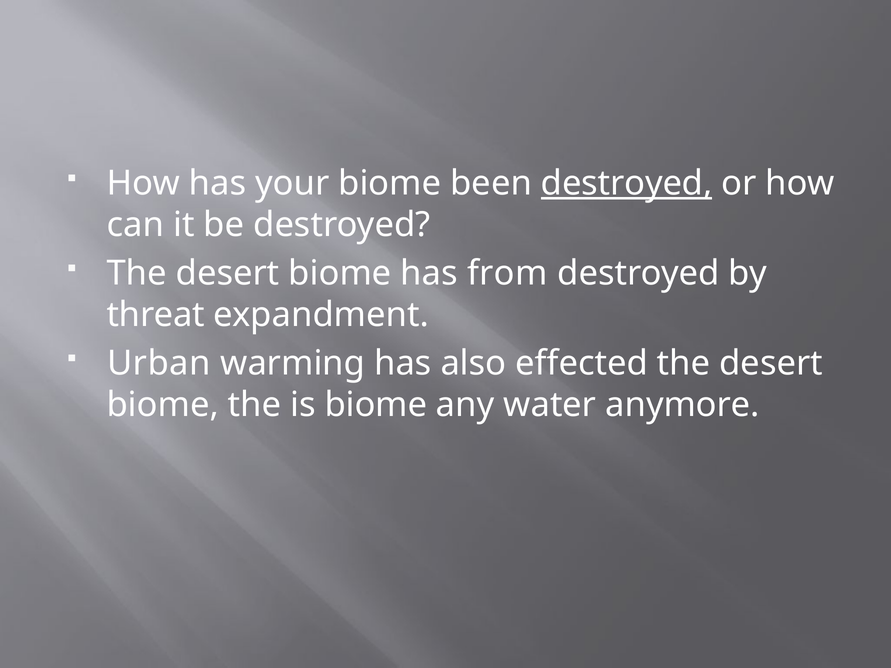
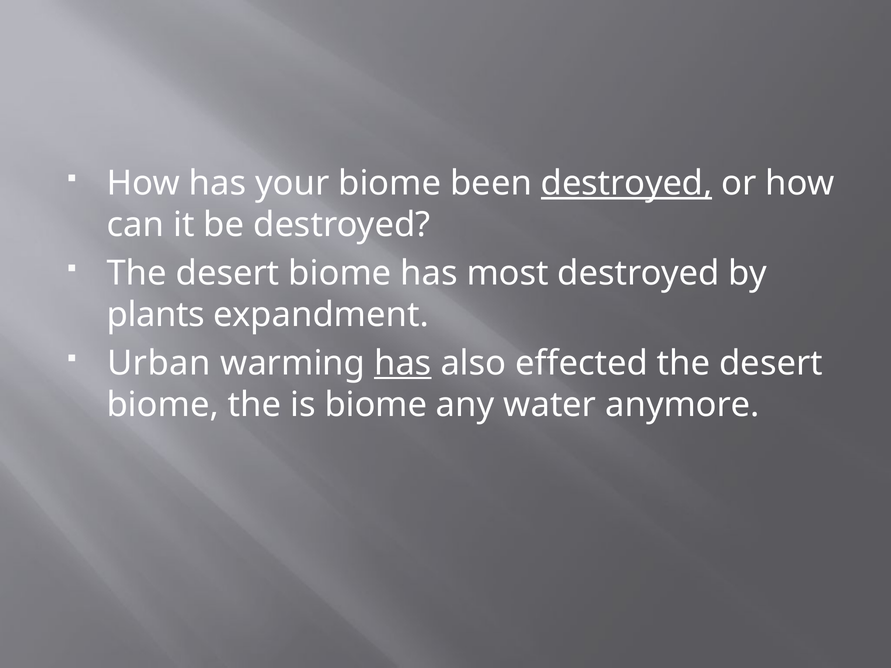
from: from -> most
threat: threat -> plants
has at (403, 363) underline: none -> present
